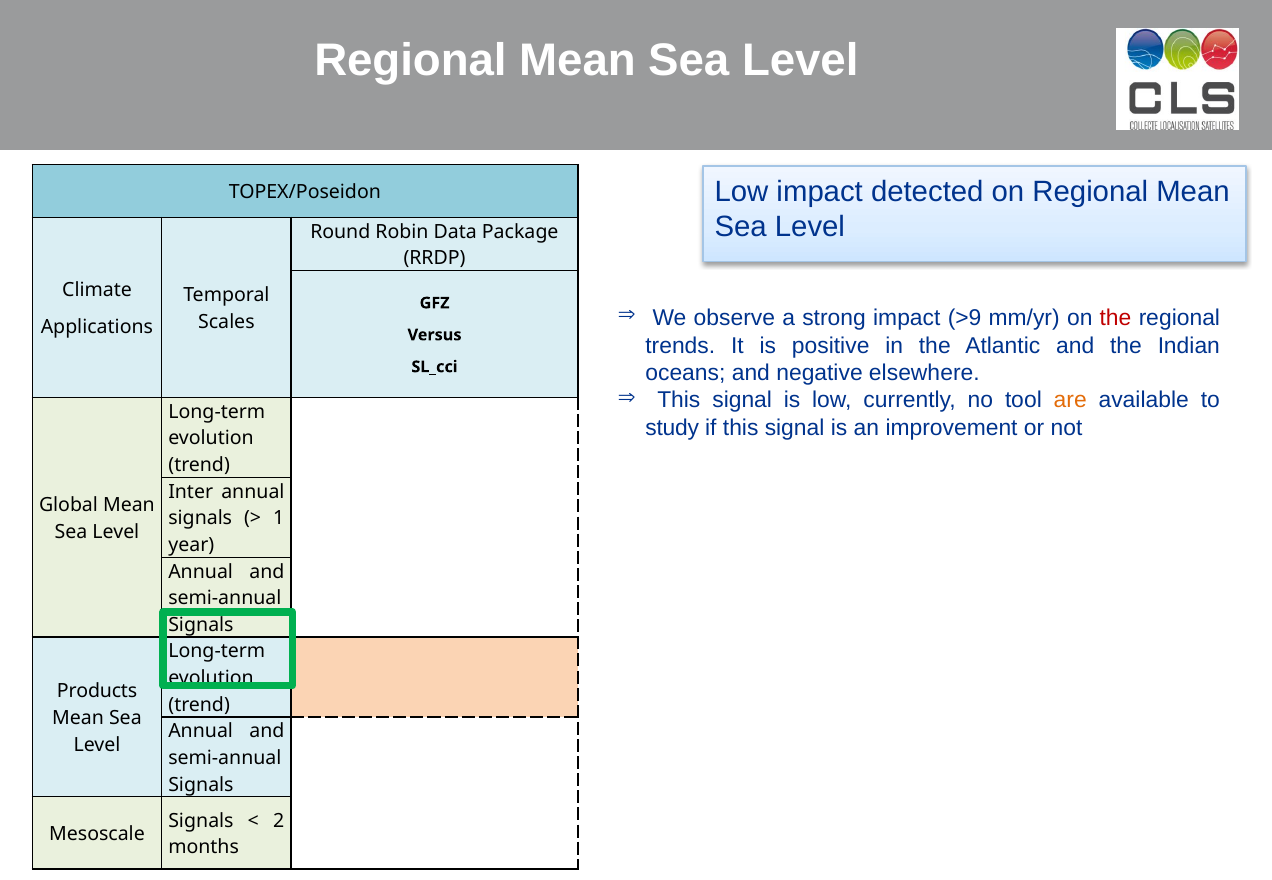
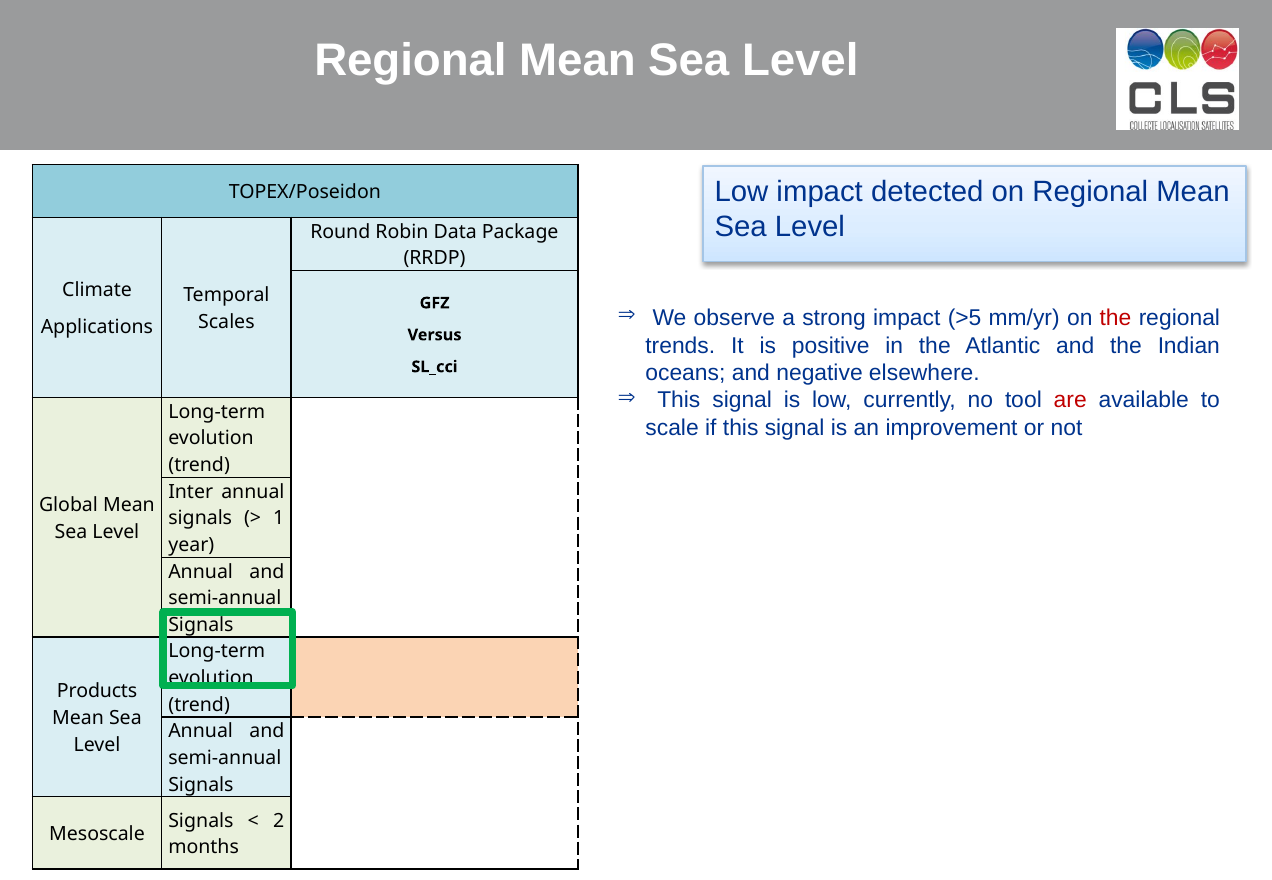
>9: >9 -> >5
are colour: orange -> red
study: study -> scale
